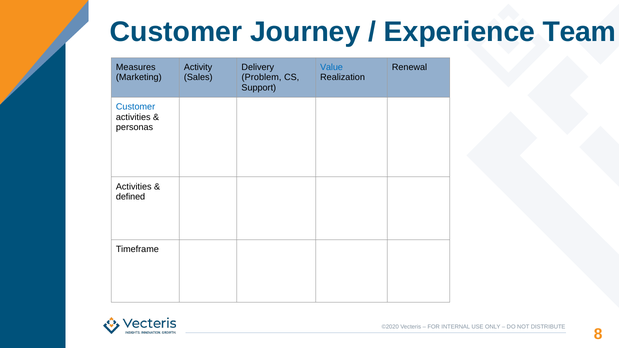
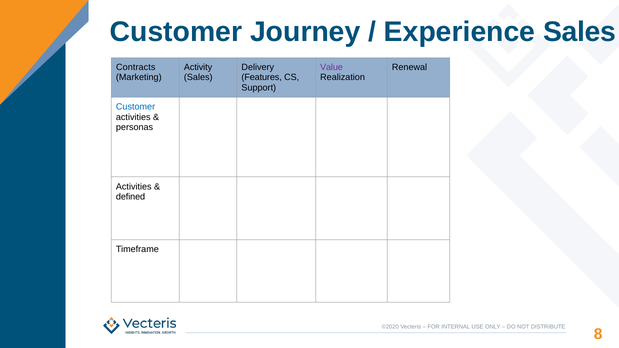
Experience Team: Team -> Sales
Measures: Measures -> Contracts
Value colour: blue -> purple
Problem: Problem -> Features
